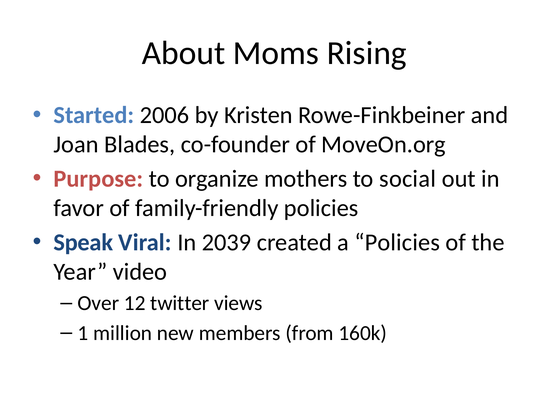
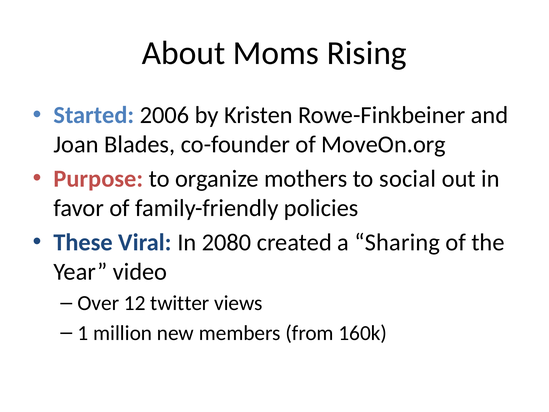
Speak: Speak -> These
2039: 2039 -> 2080
a Policies: Policies -> Sharing
